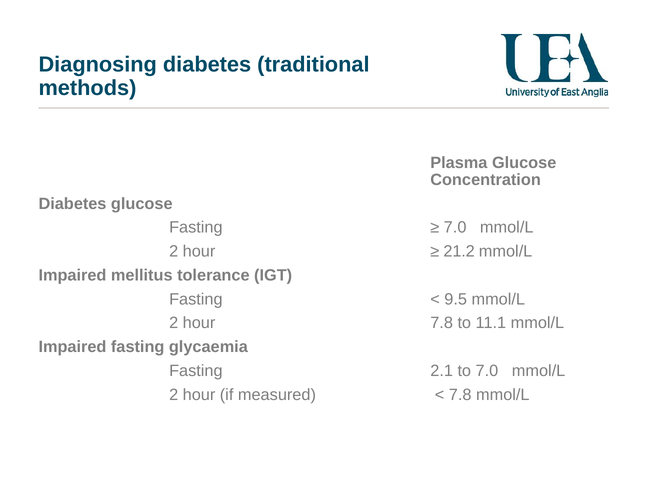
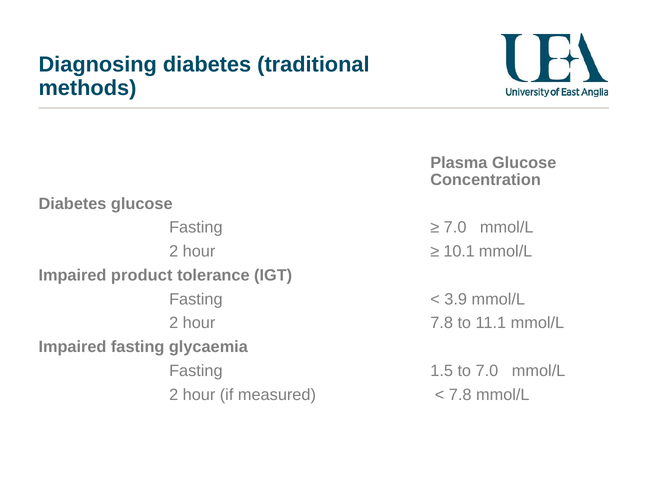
21.2: 21.2 -> 10.1
mellitus: mellitus -> product
9.5: 9.5 -> 3.9
2.1: 2.1 -> 1.5
